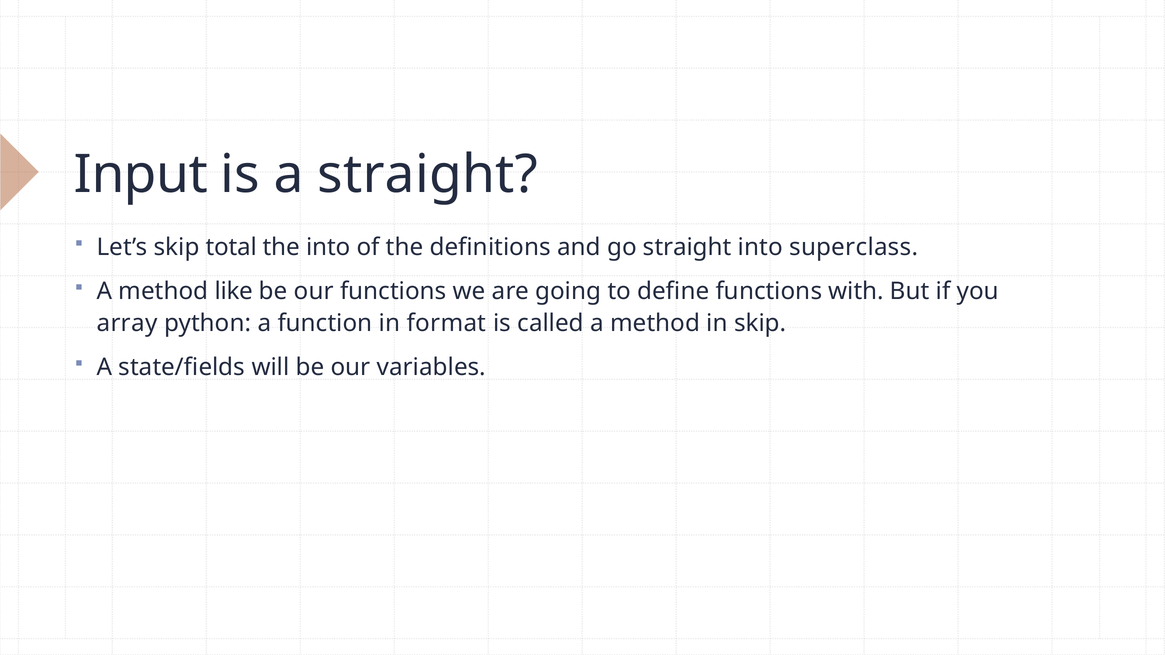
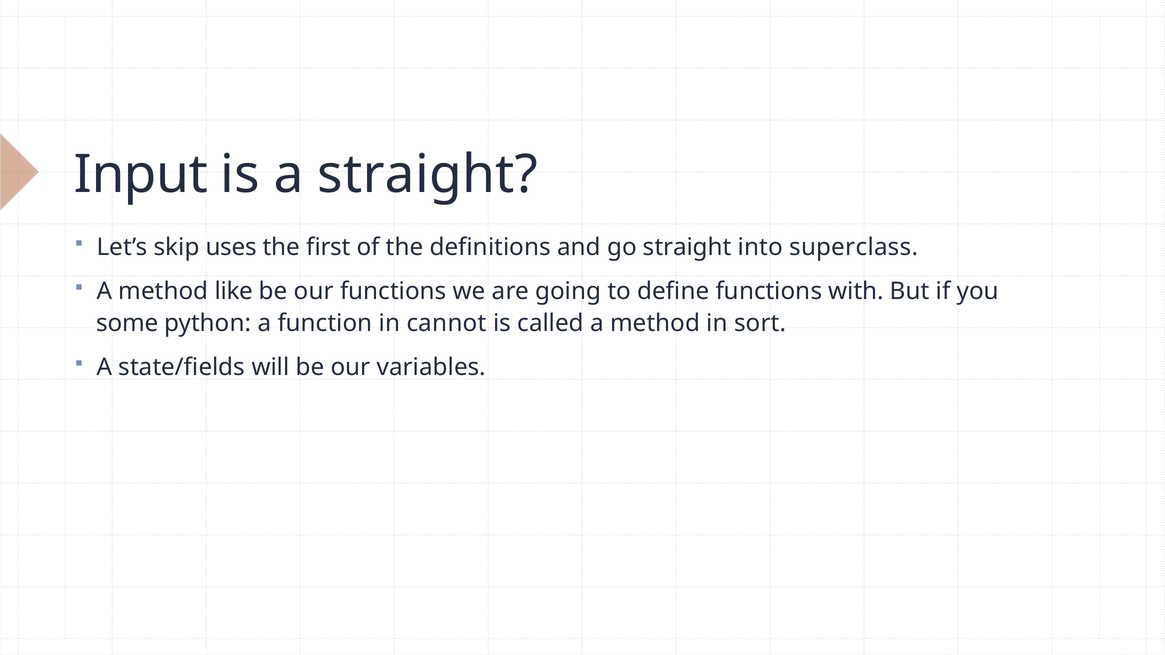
total: total -> uses
the into: into -> first
array: array -> some
format: format -> cannot
in skip: skip -> sort
